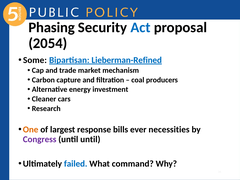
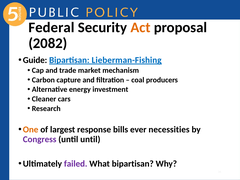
Phasing: Phasing -> Federal
Act colour: blue -> orange
2054: 2054 -> 2082
Some: Some -> Guide
Lieberman-Refined: Lieberman-Refined -> Lieberman-Fishing
failed colour: blue -> purple
What command: command -> bipartisan
